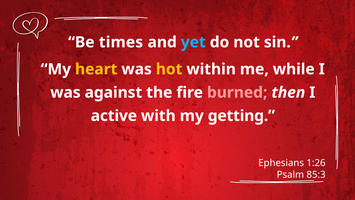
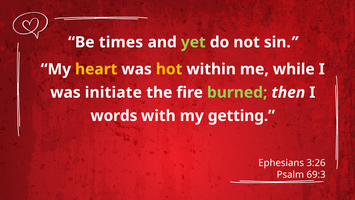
yet colour: light blue -> light green
against: against -> initiate
burned colour: pink -> light green
active: active -> words
1:26: 1:26 -> 3:26
85:3: 85:3 -> 69:3
